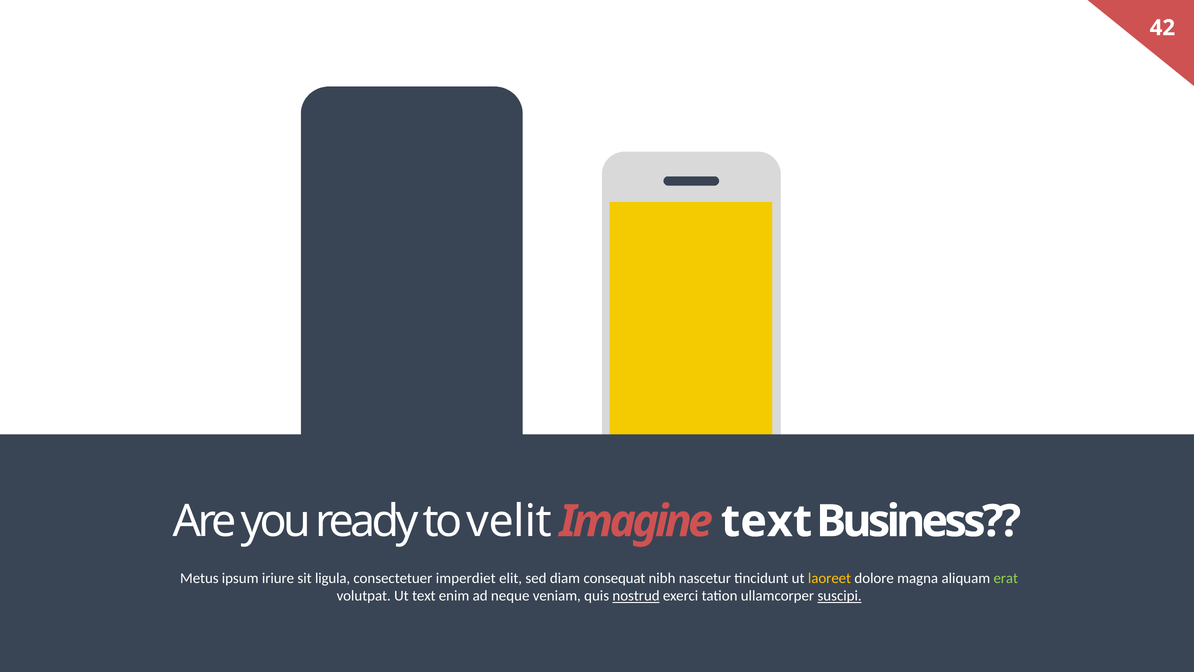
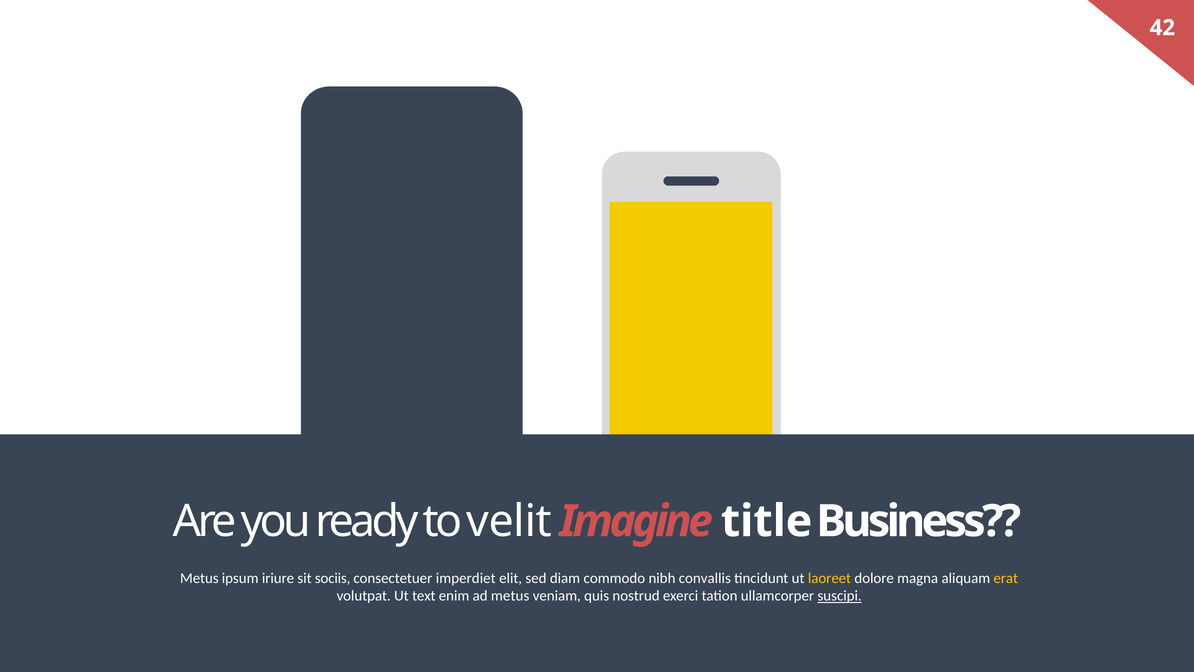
Imagine text: text -> title
ligula: ligula -> sociis
consequat: consequat -> commodo
nascetur: nascetur -> convallis
erat colour: light green -> yellow
ad neque: neque -> metus
nostrud underline: present -> none
